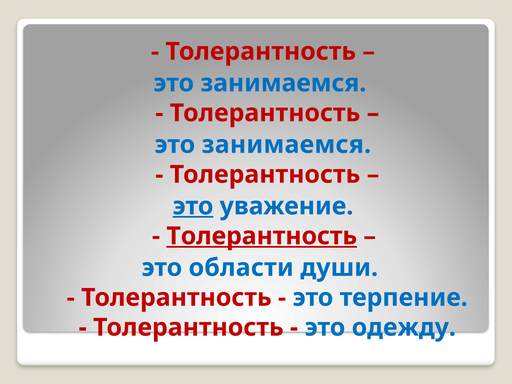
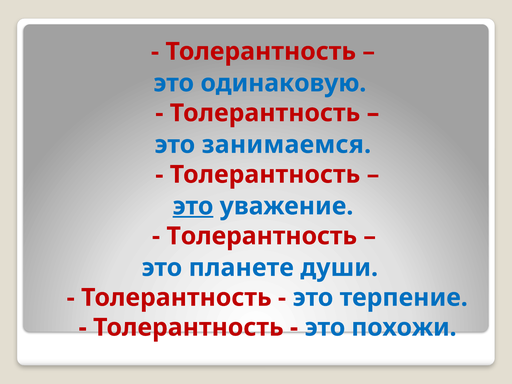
занимаемся at (283, 83): занимаемся -> одинаковую
Толерантность at (262, 236) underline: present -> none
области: области -> планете
одежду: одежду -> похожи
